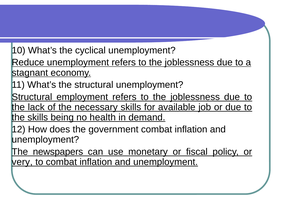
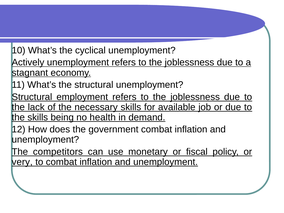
Reduce: Reduce -> Actively
newspapers: newspapers -> competitors
